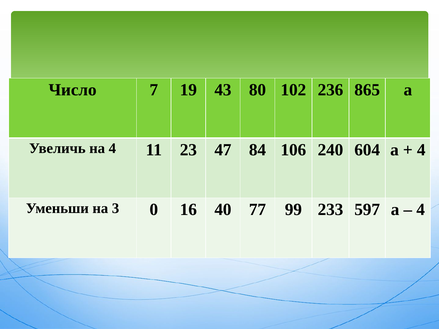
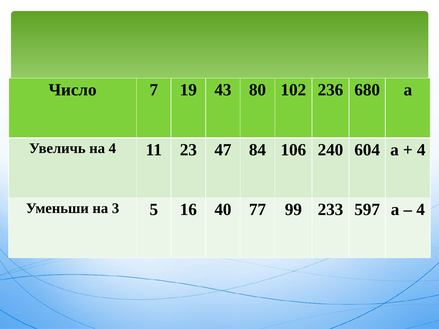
865: 865 -> 680
0: 0 -> 5
